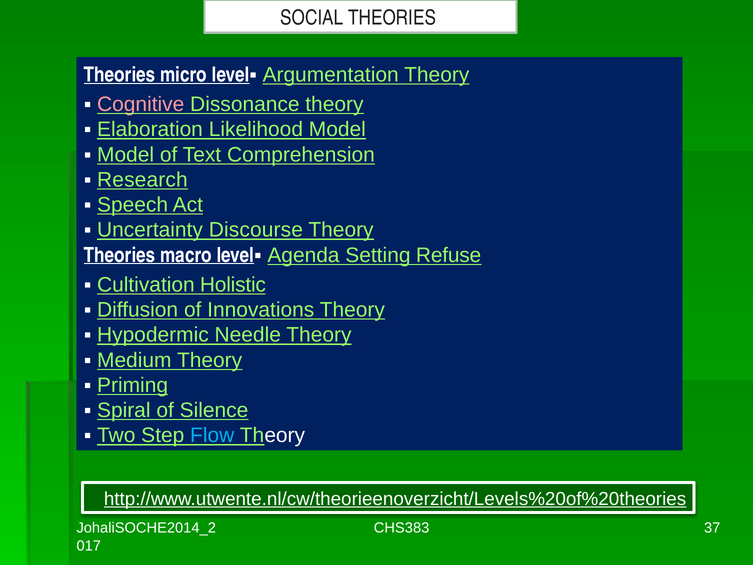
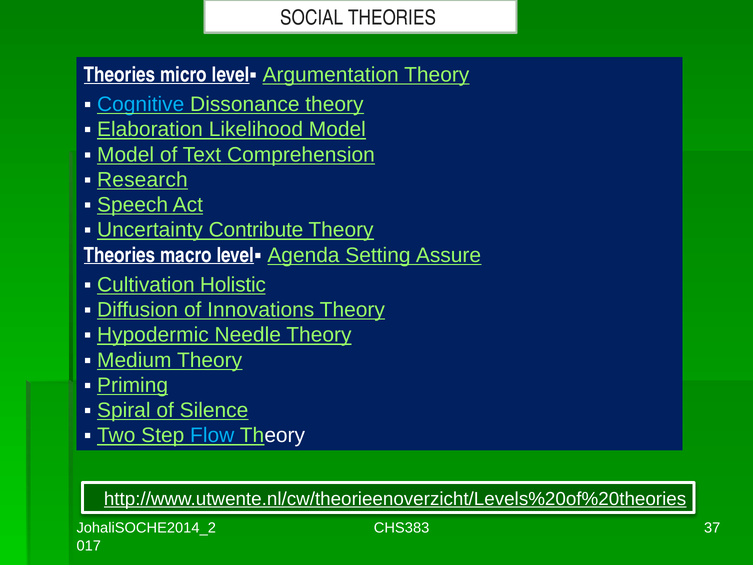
Cognitive colour: pink -> light blue
Discourse: Discourse -> Contribute
Refuse: Refuse -> Assure
